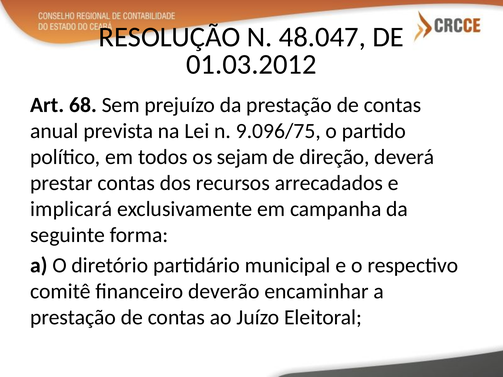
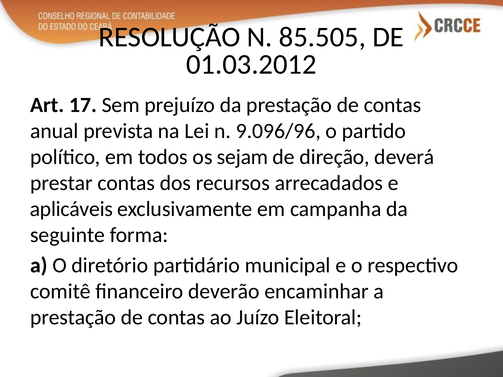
48.047: 48.047 -> 85.505
68: 68 -> 17
9.096/75: 9.096/75 -> 9.096/96
implicará: implicará -> aplicáveis
